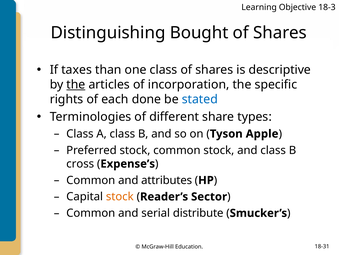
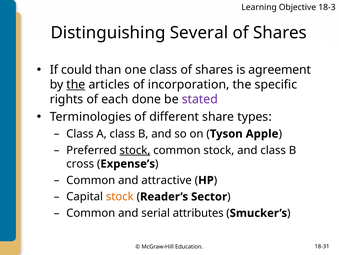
Bought: Bought -> Several
taxes: taxes -> could
descriptive: descriptive -> agreement
stated colour: blue -> purple
stock at (135, 150) underline: none -> present
attributes: attributes -> attractive
distribute: distribute -> attributes
